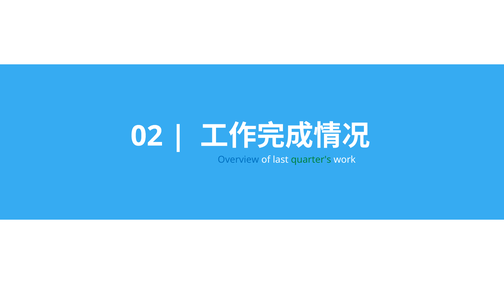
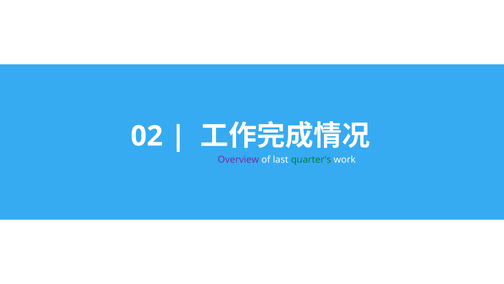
Overview colour: blue -> purple
